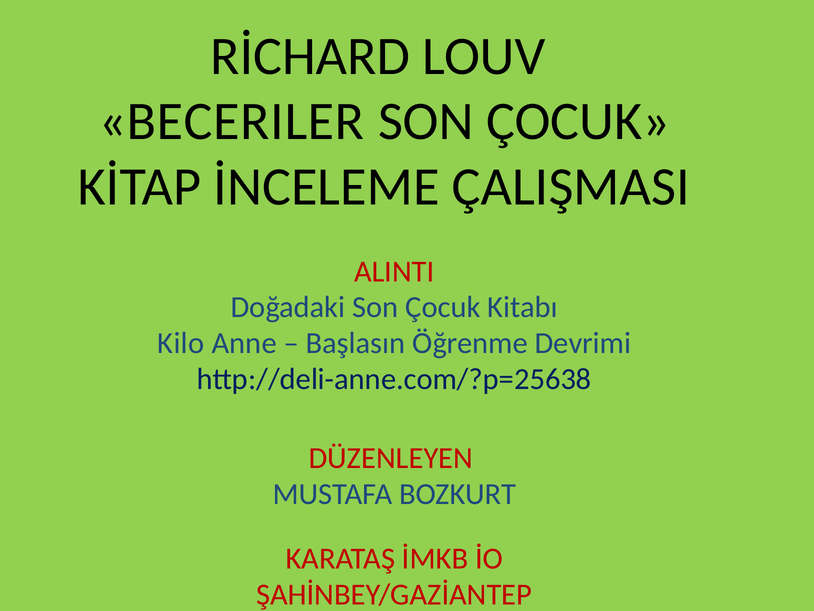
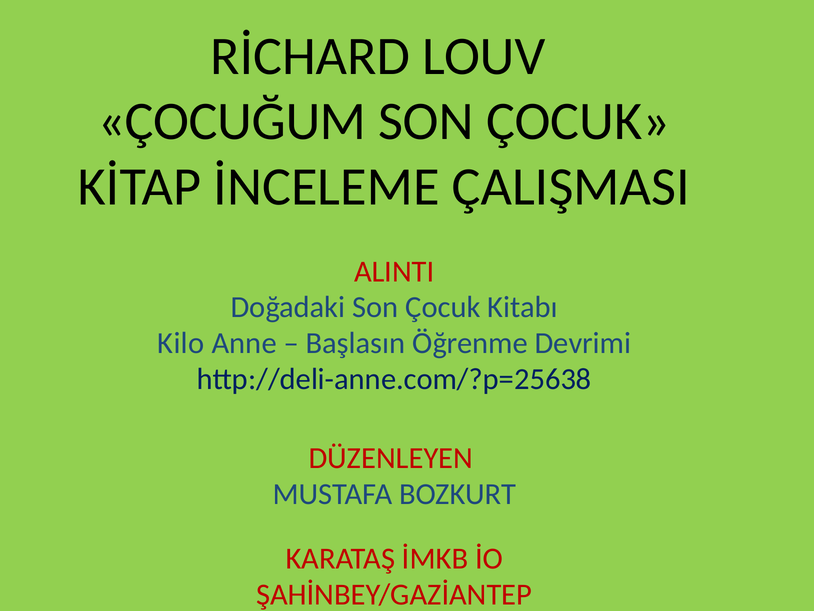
BECERILER: BECERILER -> ÇOCUĞUM
